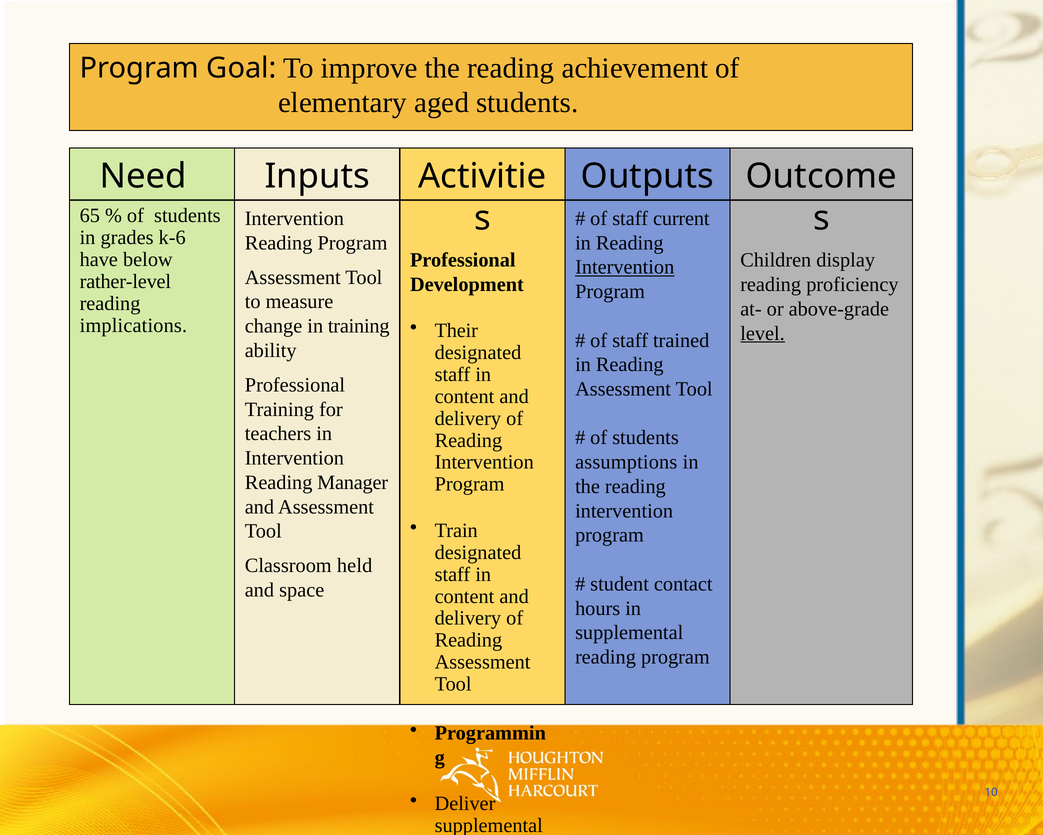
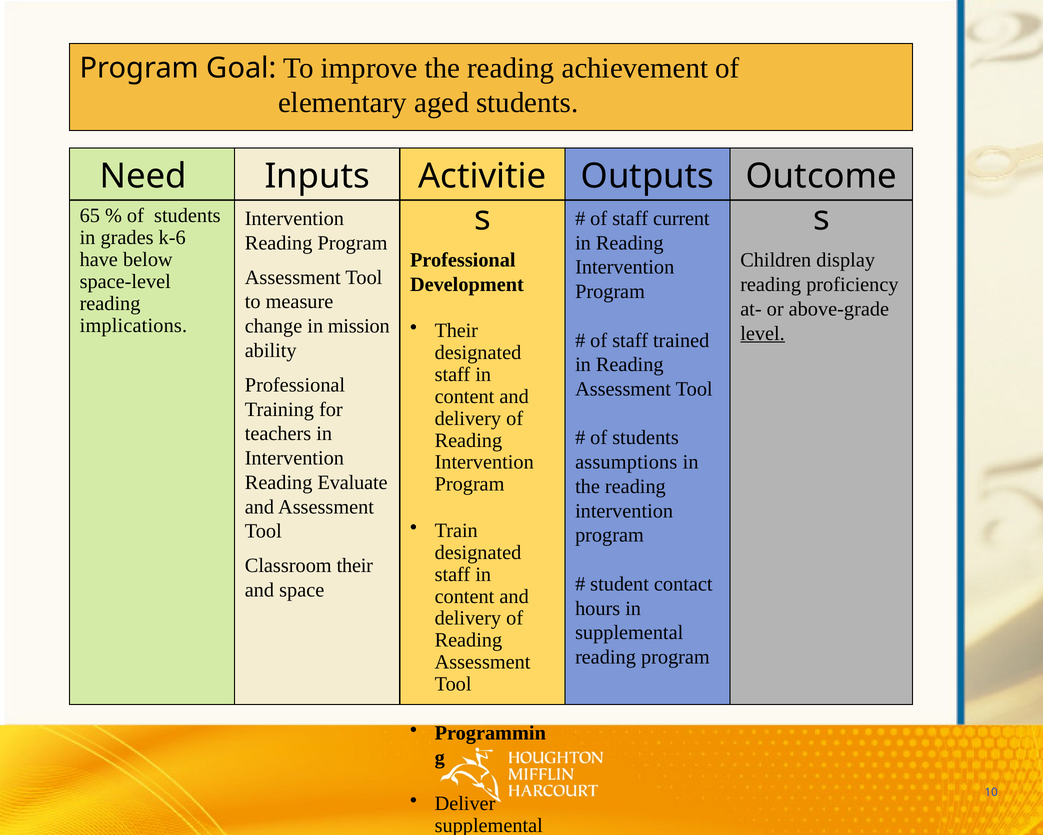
Intervention at (625, 267) underline: present -> none
rather-level: rather-level -> space-level
in training: training -> mission
Manager: Manager -> Evaluate
Classroom held: held -> their
